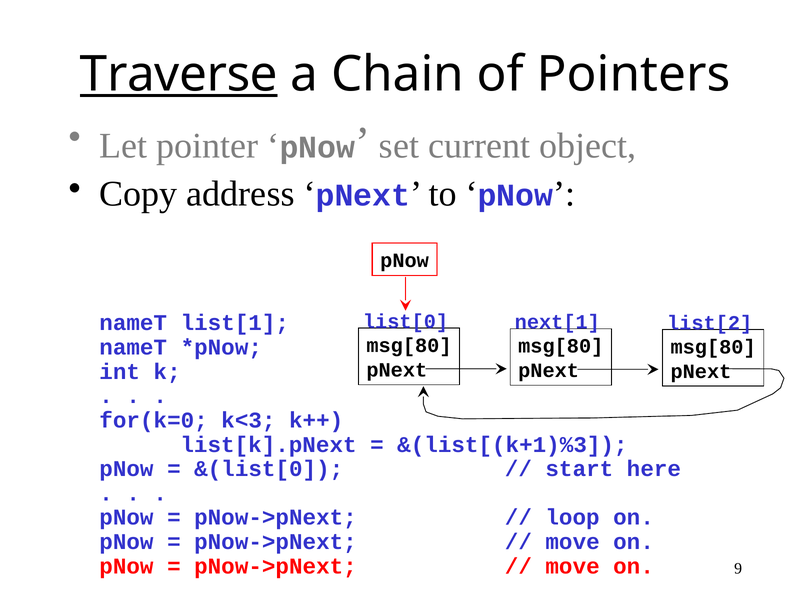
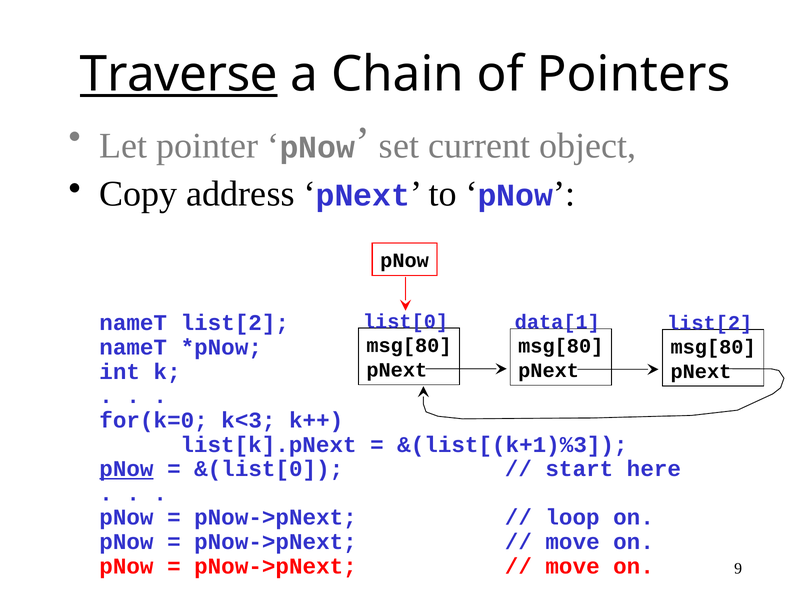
nameT list[1: list[1 -> list[2
next[1: next[1 -> data[1
pNow at (126, 469) underline: none -> present
